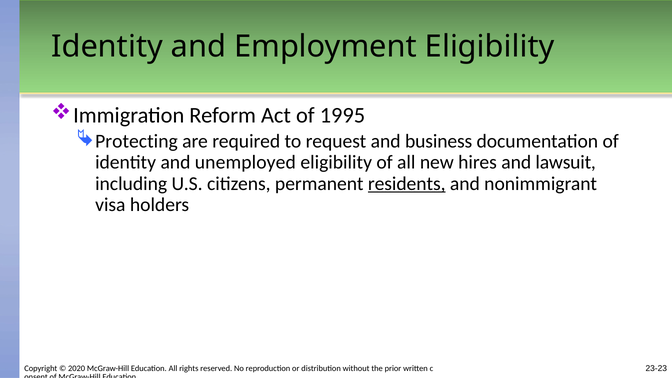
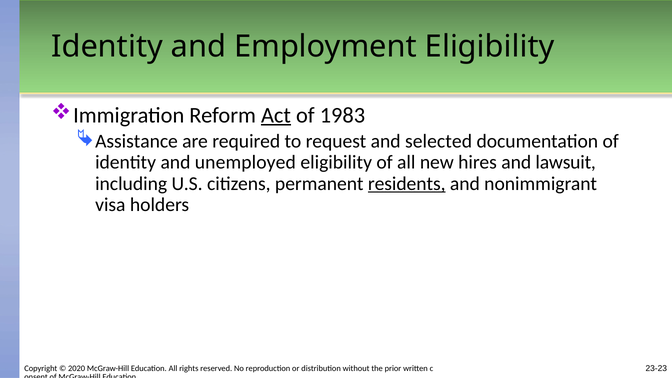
Act underline: none -> present
1995: 1995 -> 1983
Protecting: Protecting -> Assistance
business: business -> selected
